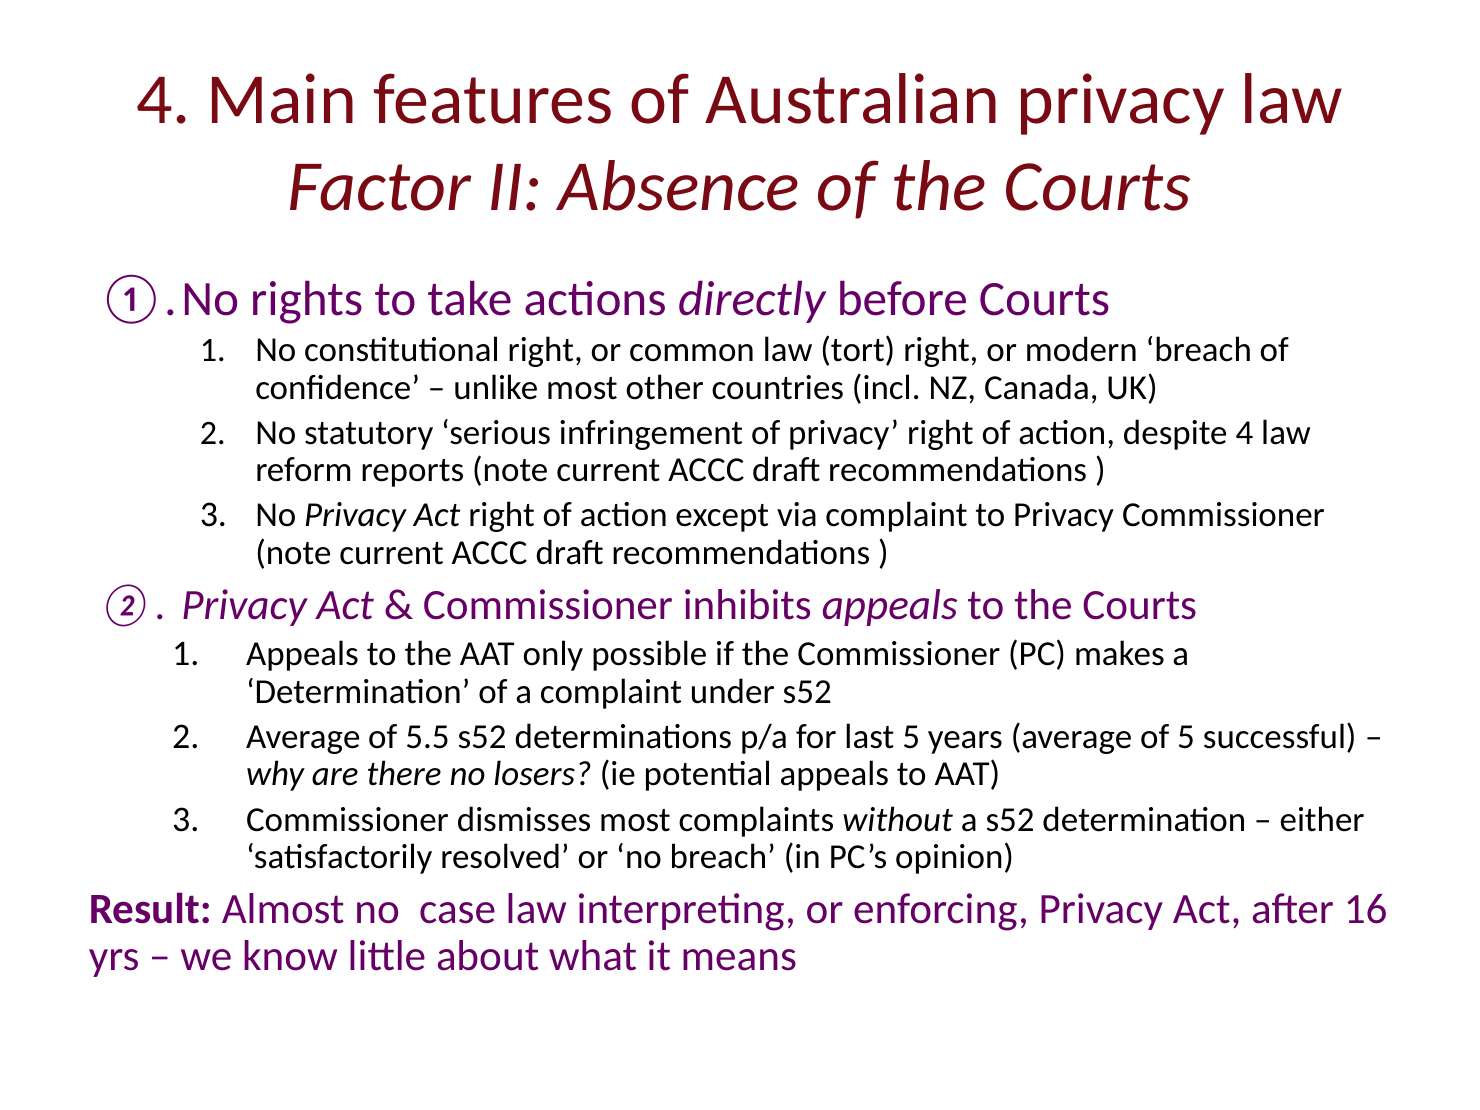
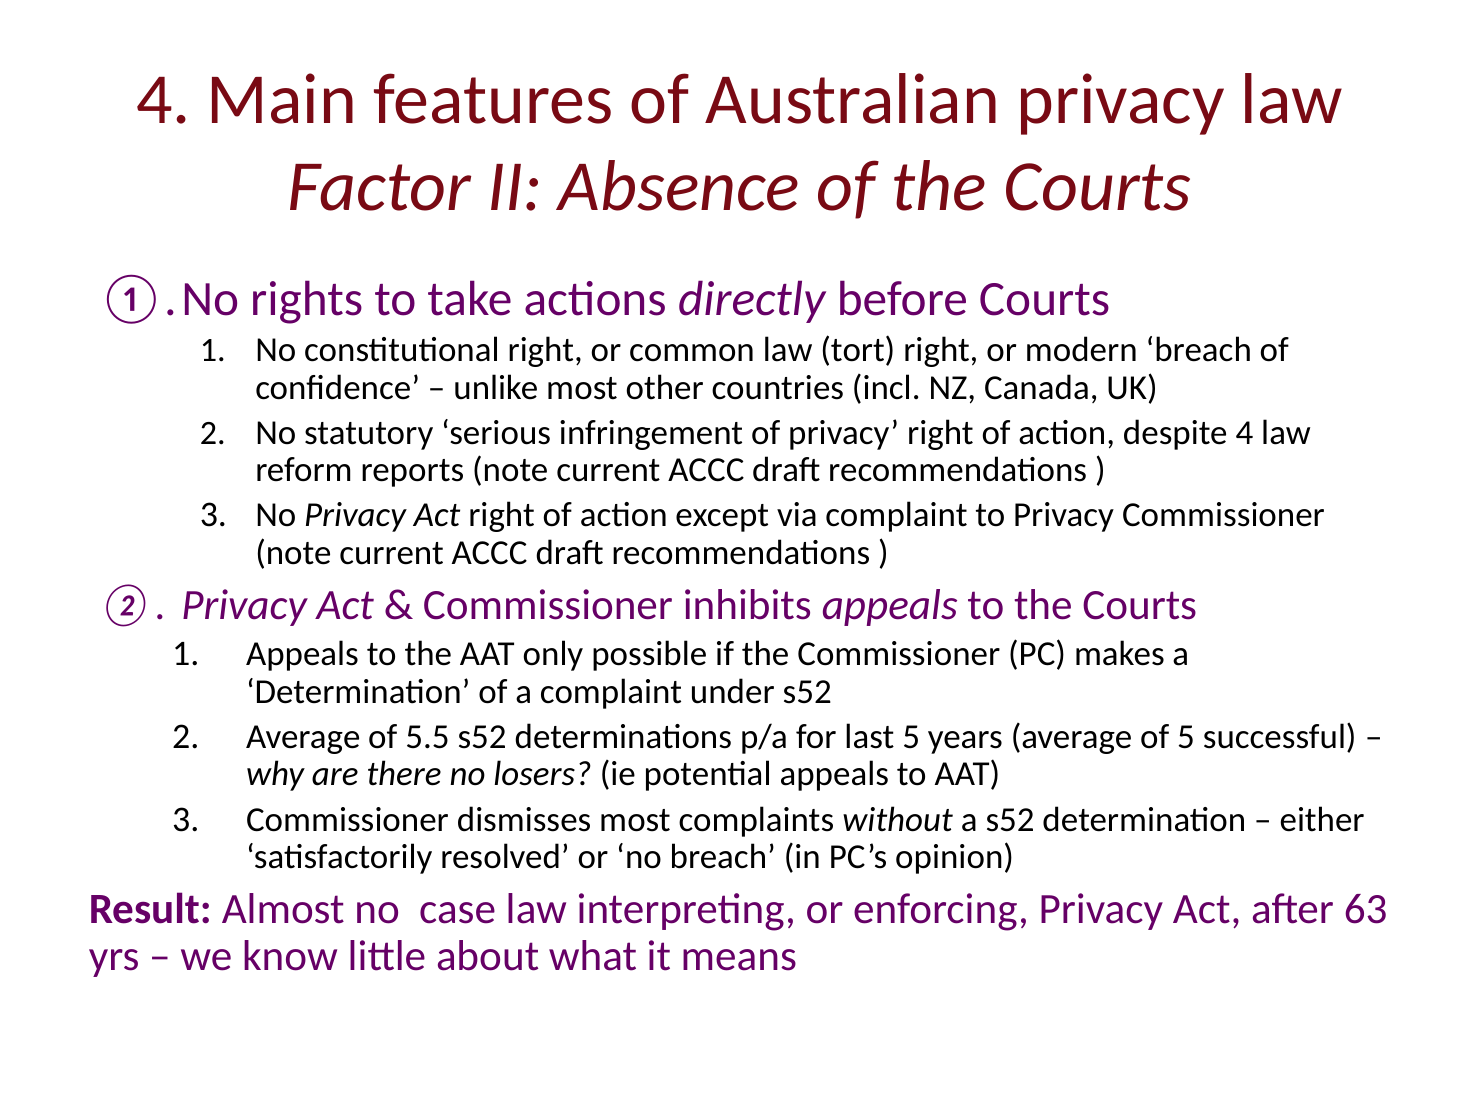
16: 16 -> 63
